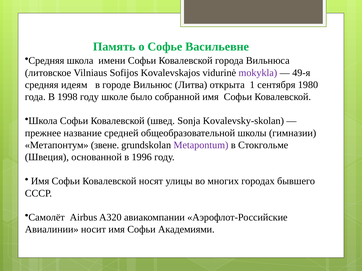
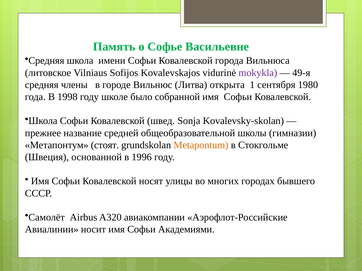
идеям: идеям -> члены
звене: звене -> стоят
Metapontum colour: purple -> orange
